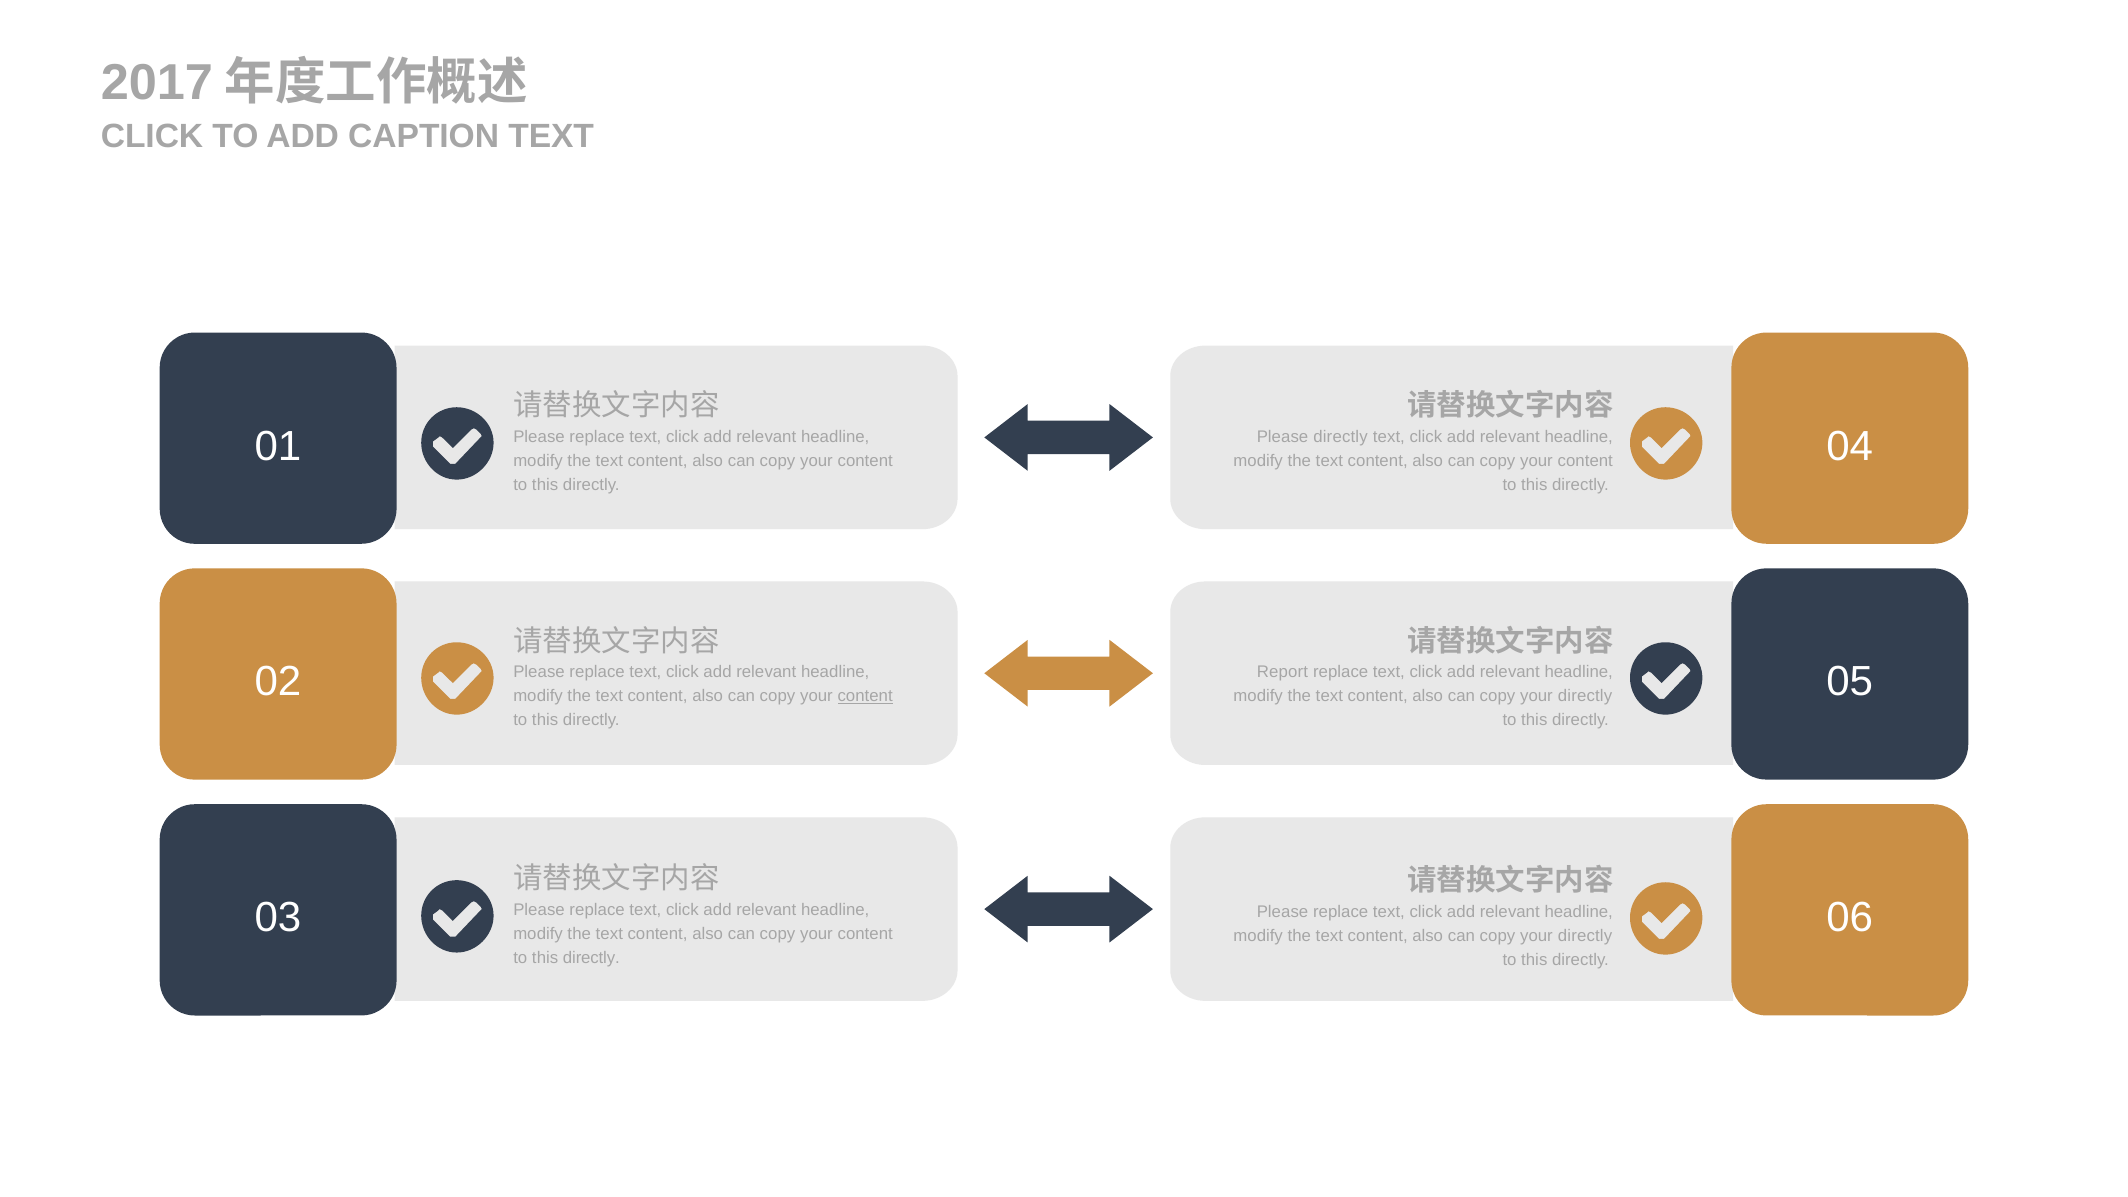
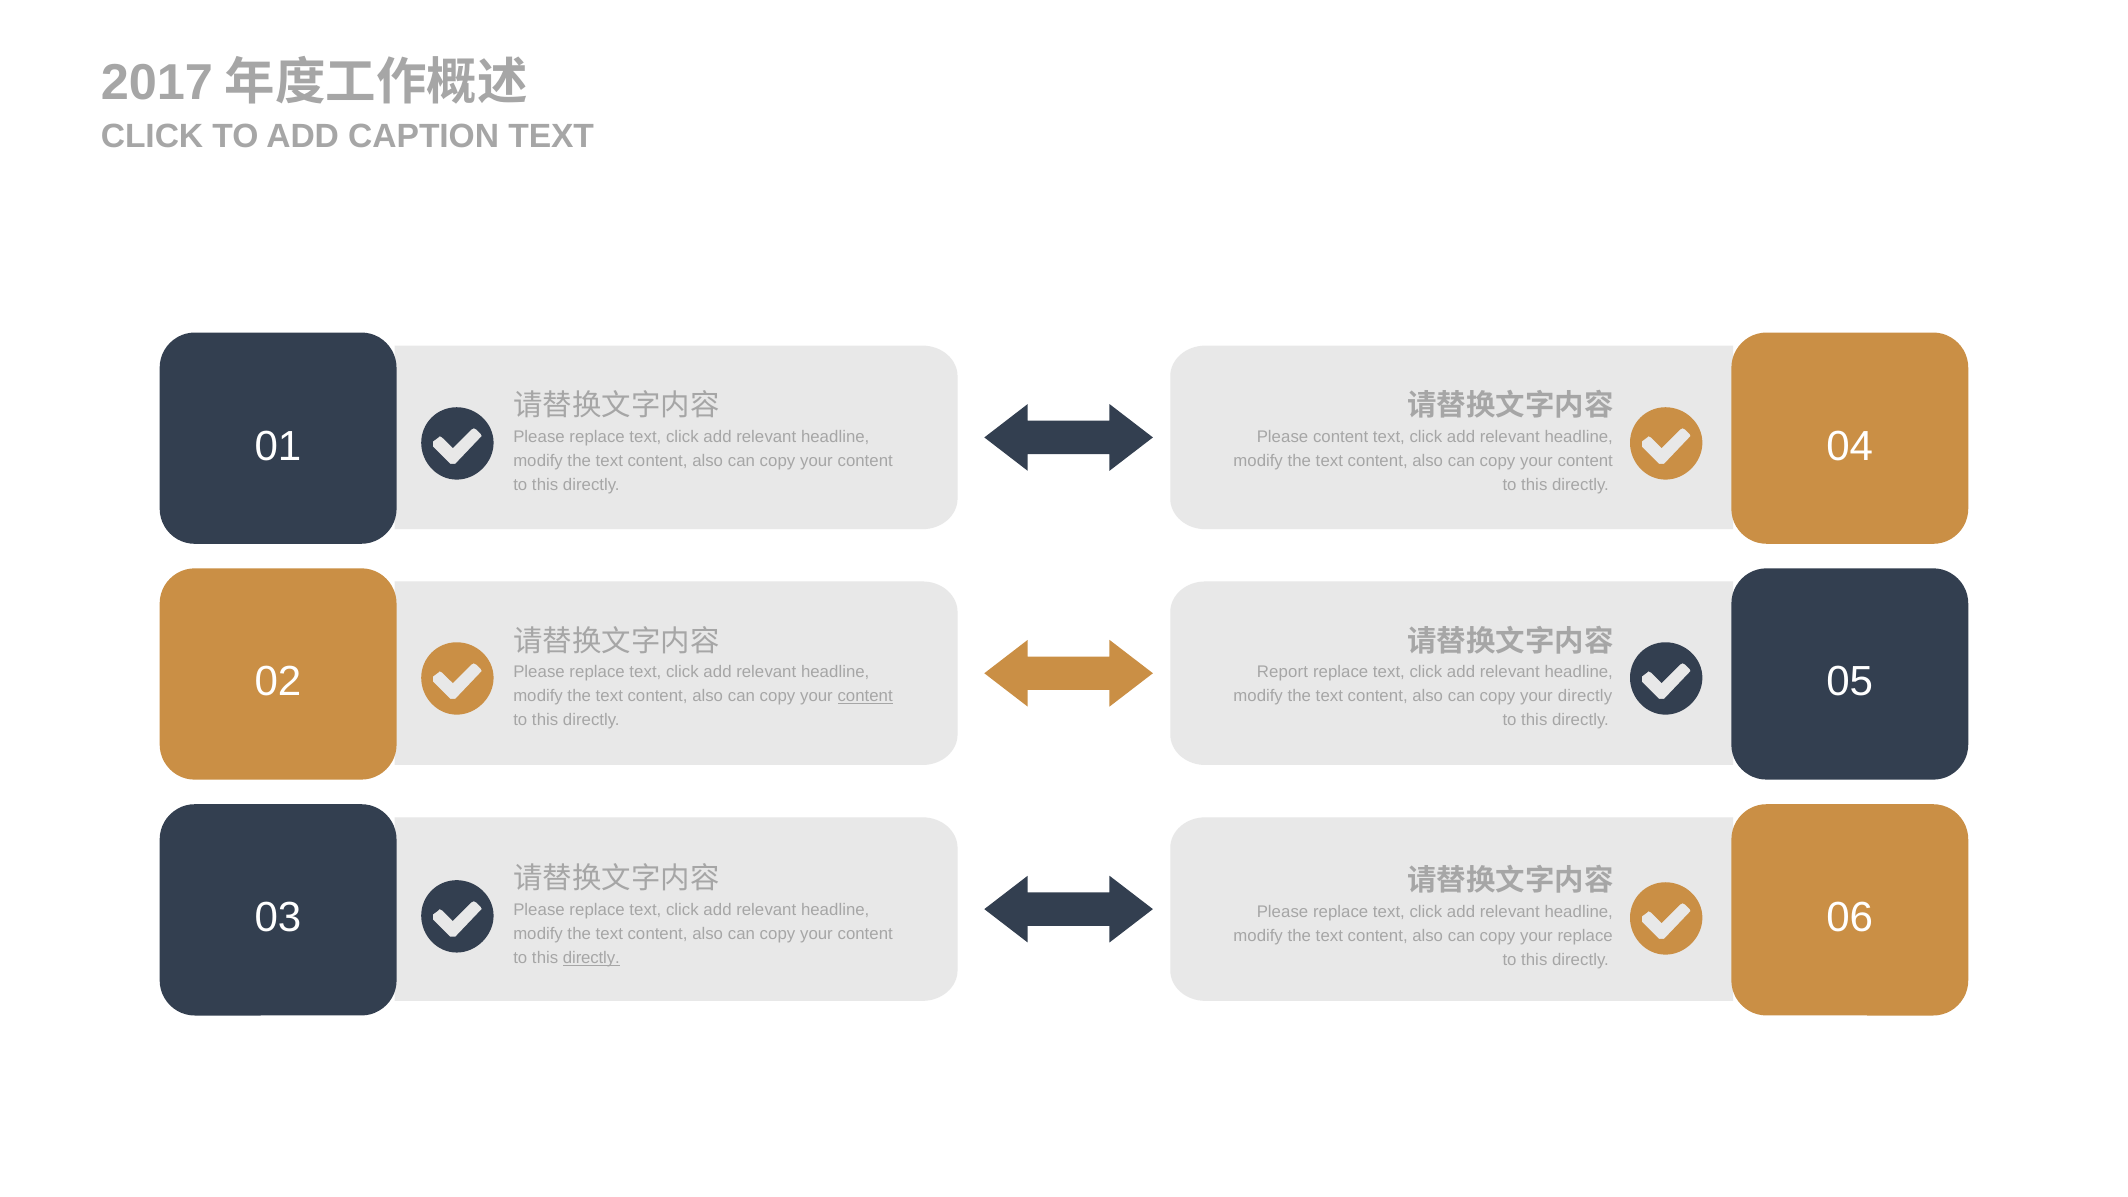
Please directly: directly -> content
directly at (1585, 936): directly -> replace
directly at (591, 958) underline: none -> present
